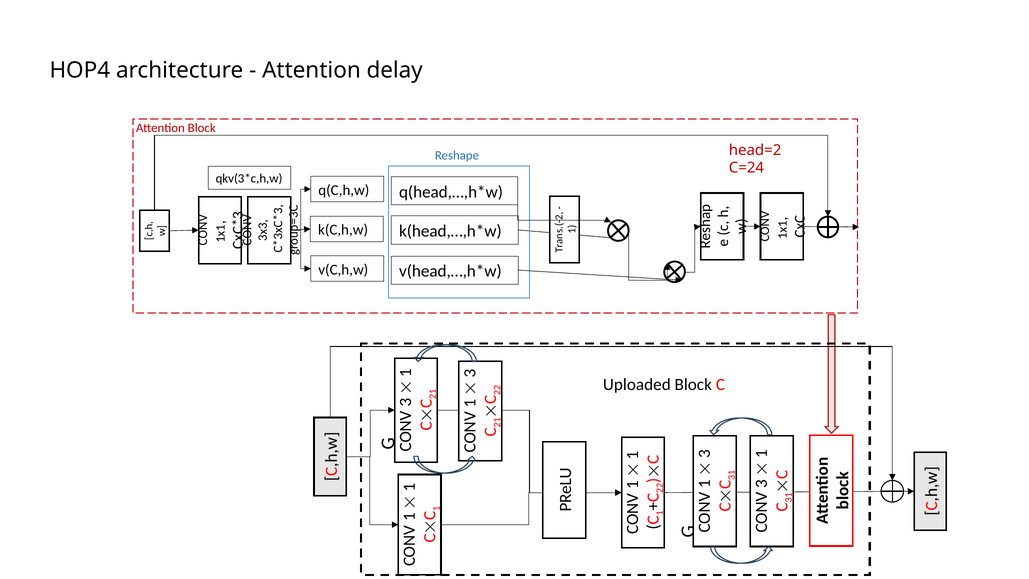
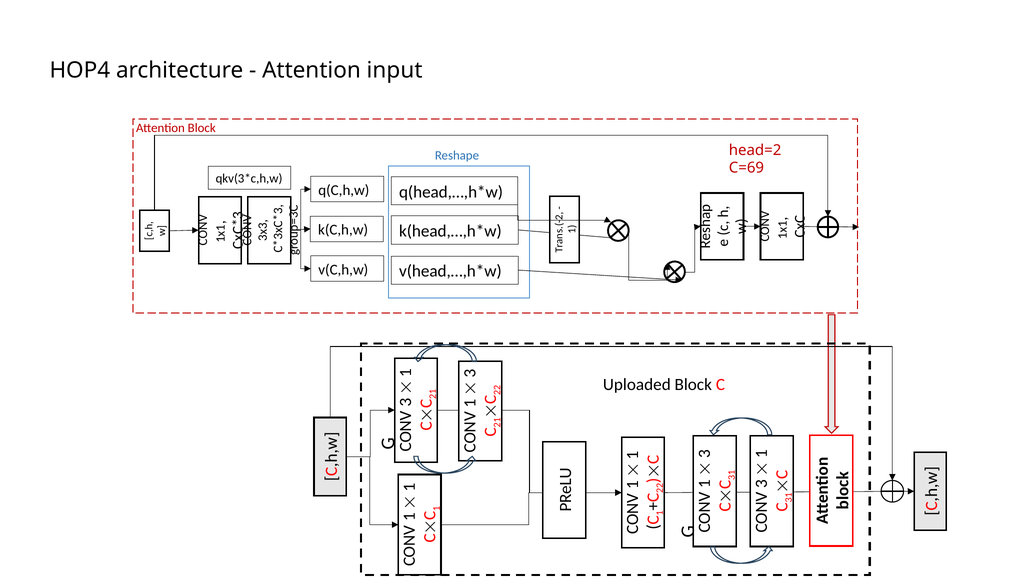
delay: delay -> input
C=24: C=24 -> C=69
